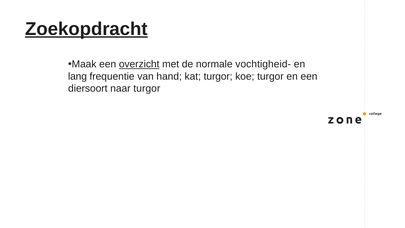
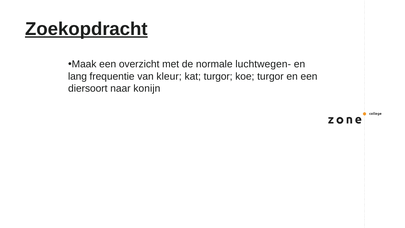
overzicht underline: present -> none
vochtigheid-: vochtigheid- -> luchtwegen-
hand: hand -> kleur
naar turgor: turgor -> konijn
